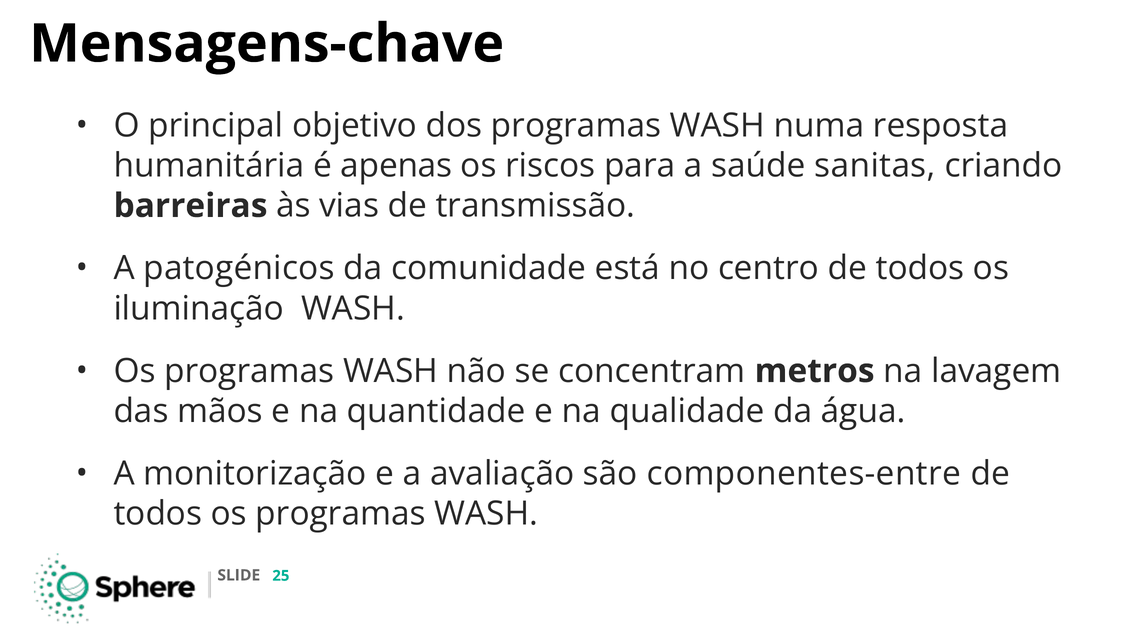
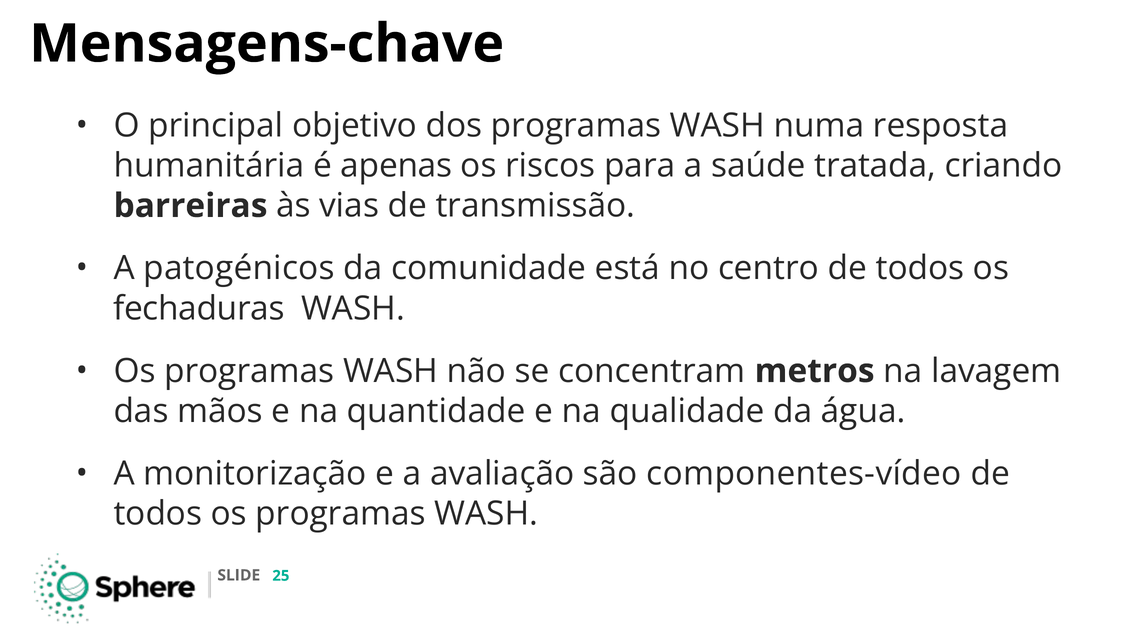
sanitas: sanitas -> tratada
iluminação: iluminação -> fechaduras
componentes-entre: componentes-entre -> componentes-vídeo
